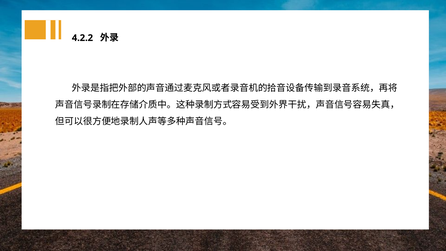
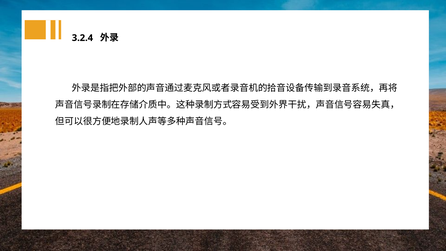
4.2.2: 4.2.2 -> 3.2.4
